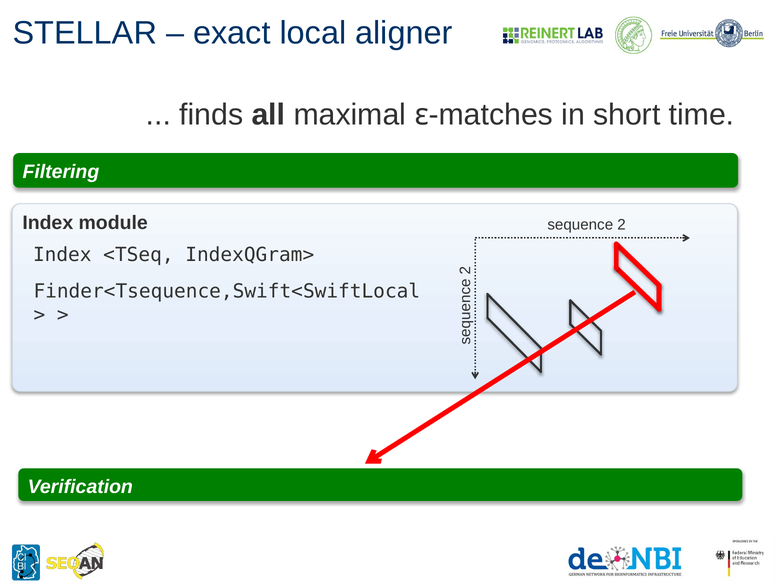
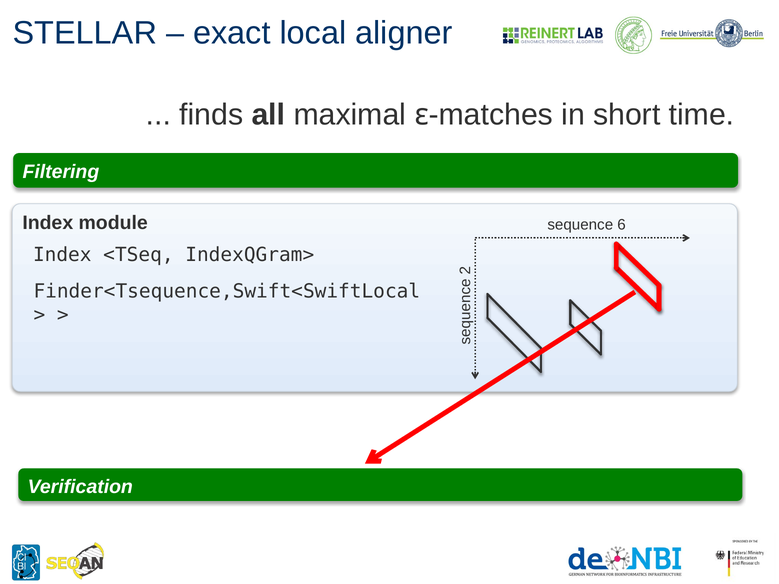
sequence 2: 2 -> 6
